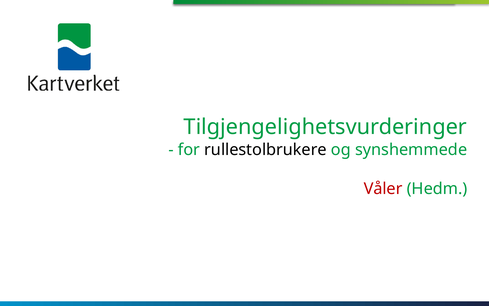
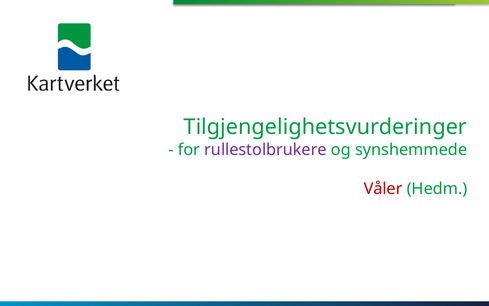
rullestolbrukere colour: black -> purple
